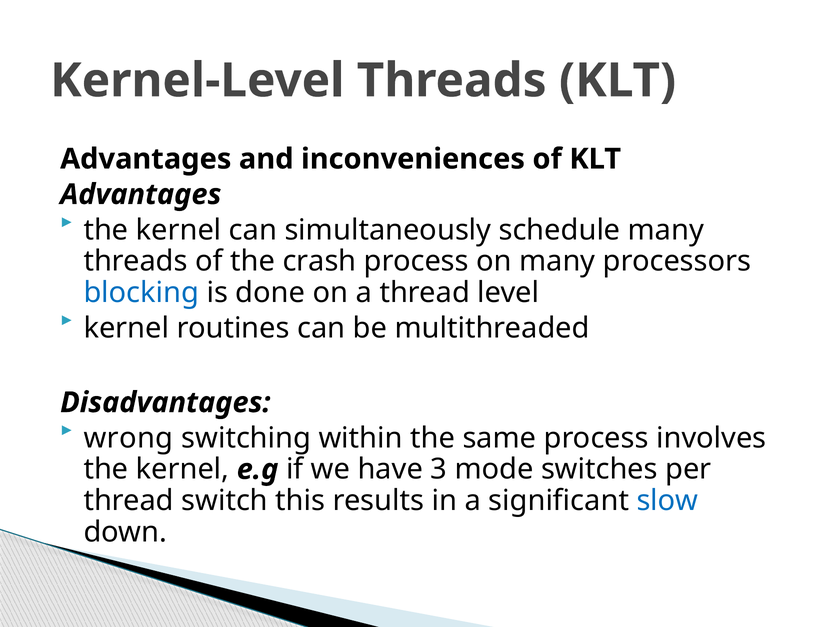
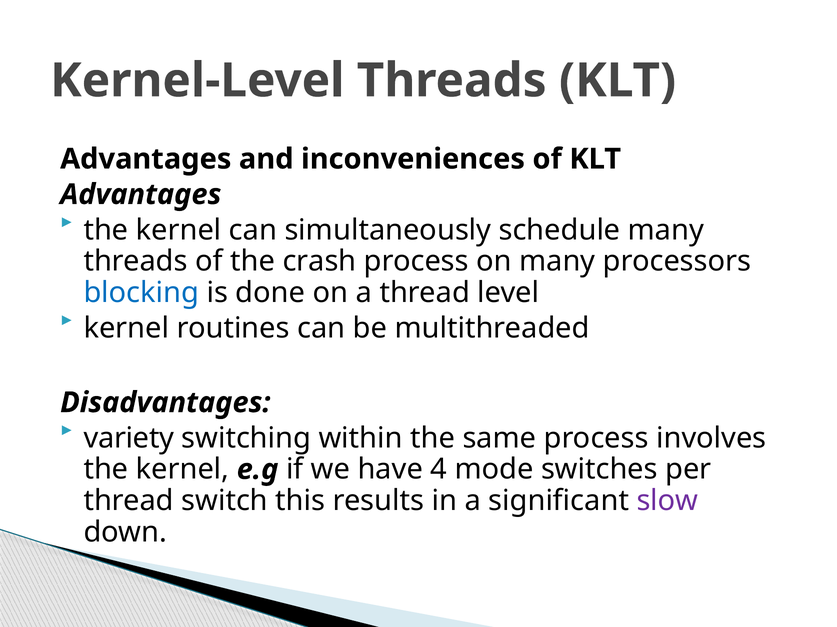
wrong: wrong -> variety
3: 3 -> 4
slow colour: blue -> purple
